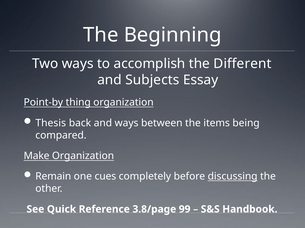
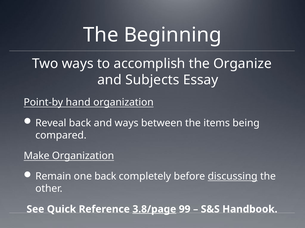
Different: Different -> Organize
thing: thing -> hand
Thesis: Thesis -> Reveal
one cues: cues -> back
3.8/page underline: none -> present
